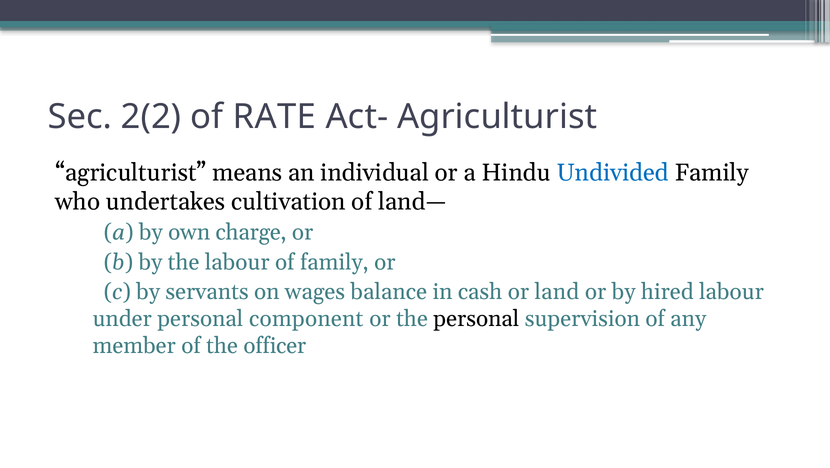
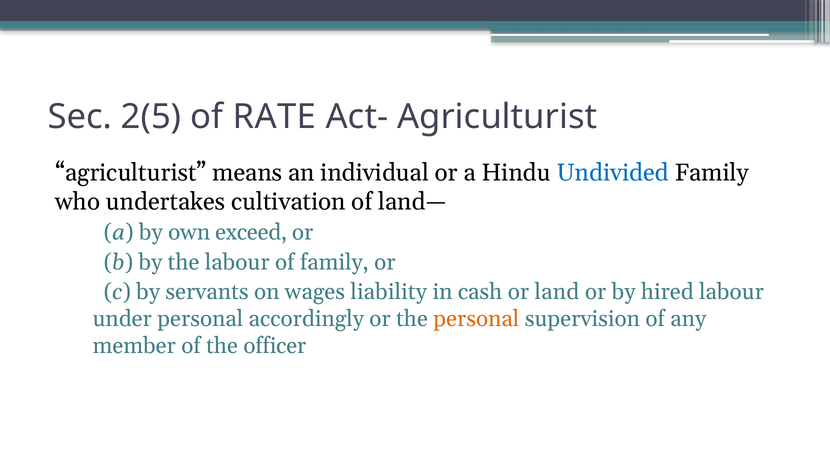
2(2: 2(2 -> 2(5
charge: charge -> exceed
balance: balance -> liability
component: component -> accordingly
personal at (476, 319) colour: black -> orange
